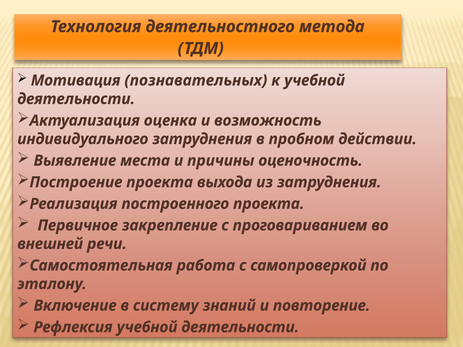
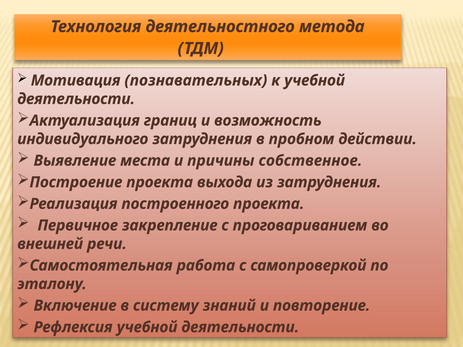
оценка: оценка -> границ
оценочность: оценочность -> собственное
